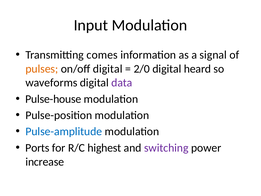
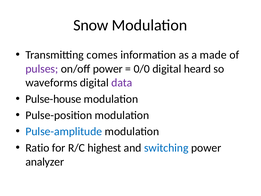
Input: Input -> Snow
signal: signal -> made
pulses colour: orange -> purple
on/off digital: digital -> power
2/0: 2/0 -> 0/0
Ports: Ports -> Ratio
switching colour: purple -> blue
increase: increase -> analyzer
